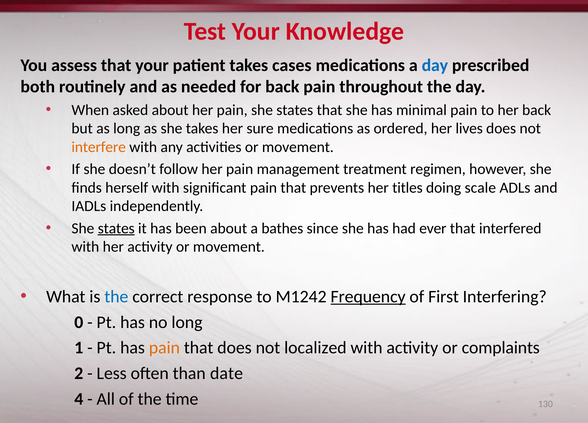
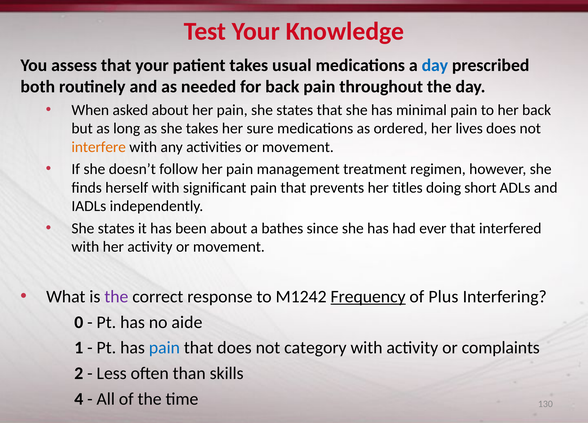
cases: cases -> usual
scale: scale -> short
states at (116, 229) underline: present -> none
the at (116, 297) colour: blue -> purple
First: First -> Plus
no long: long -> aide
pain at (164, 348) colour: orange -> blue
localized: localized -> category
date: date -> skills
